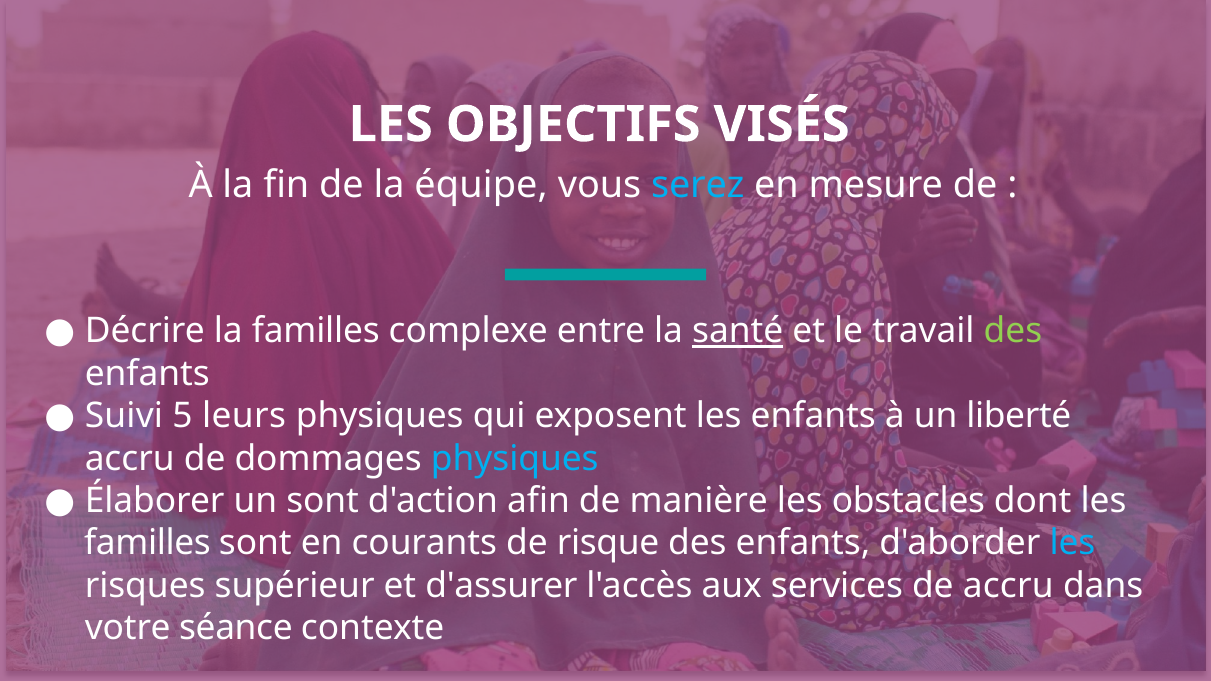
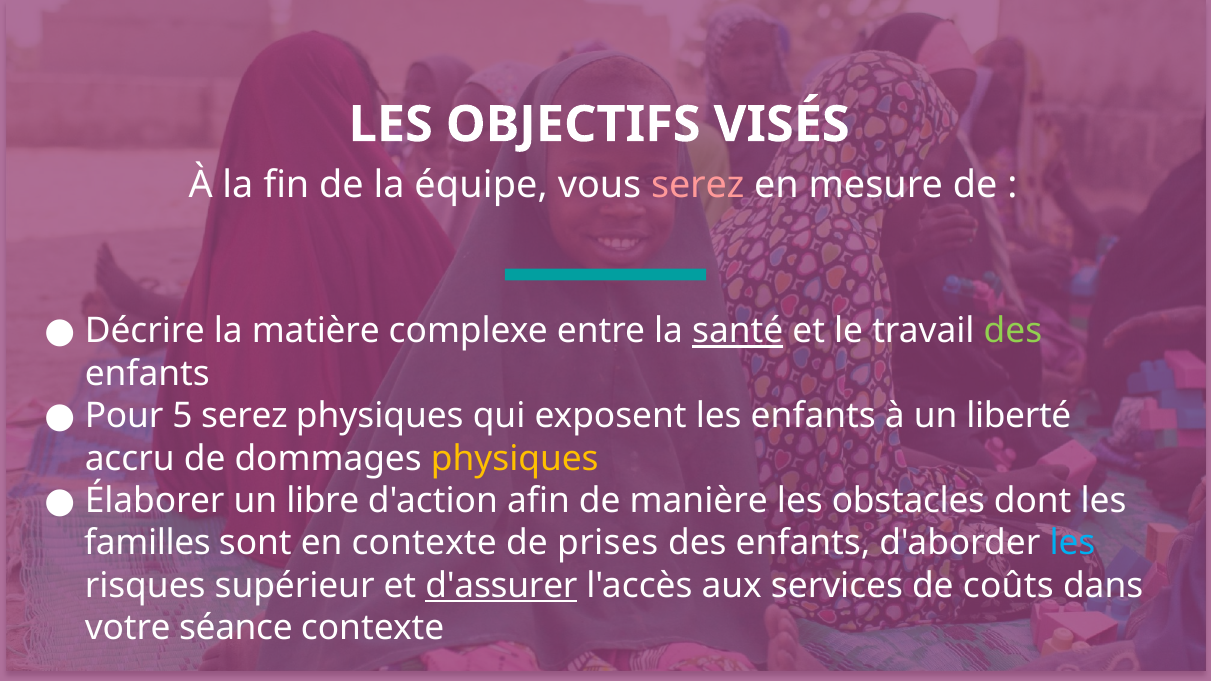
serez at (698, 185) colour: light blue -> pink
la familles: familles -> matière
Suivi: Suivi -> Pour
5 leurs: leurs -> serez
physiques at (515, 459) colour: light blue -> yellow
un sont: sont -> libre
en courants: courants -> contexte
risque: risque -> prises
d'assurer underline: none -> present
de accru: accru -> coûts
